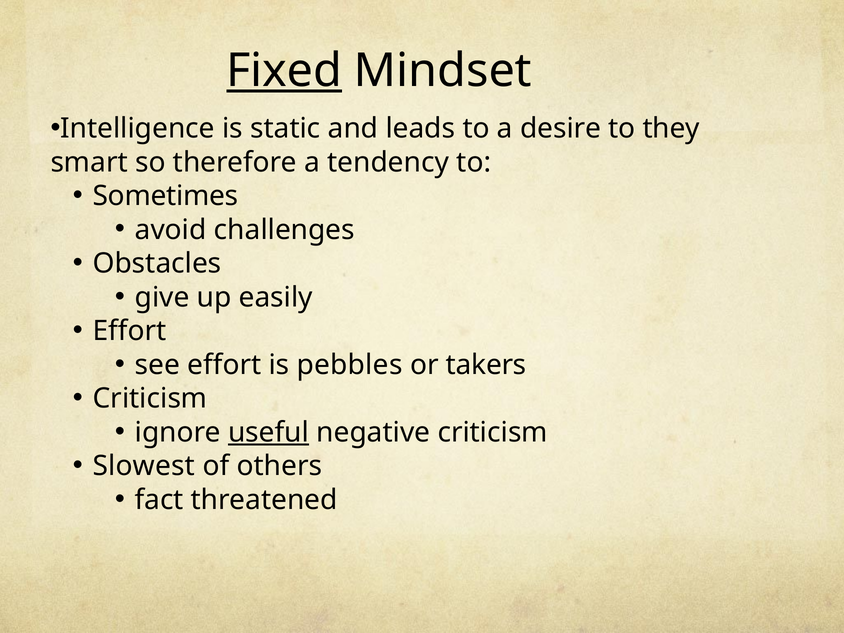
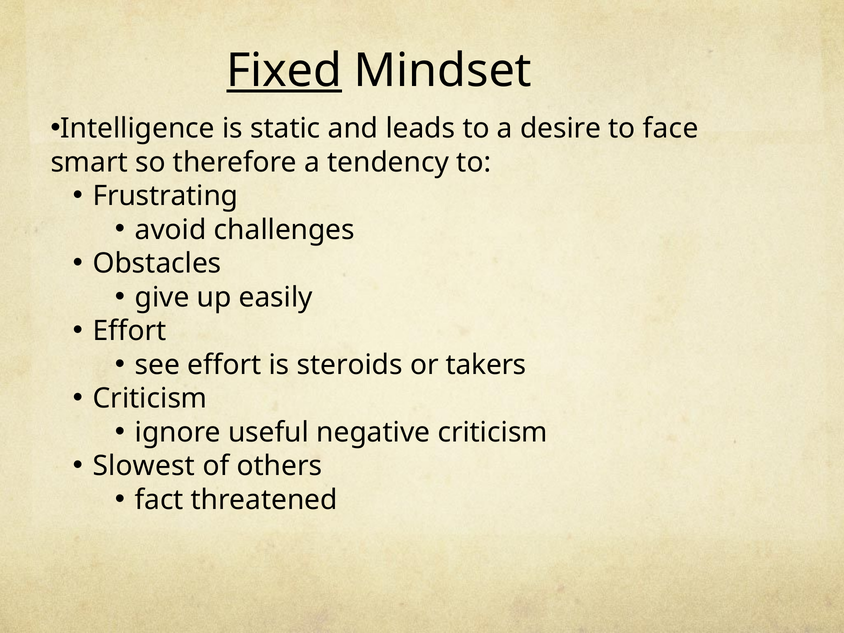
they: they -> face
Sometimes: Sometimes -> Frustrating
pebbles: pebbles -> steroids
useful underline: present -> none
